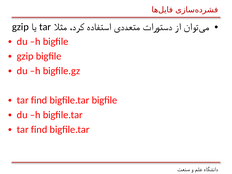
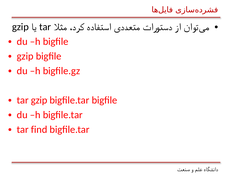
find at (39, 100): find -> gzip
